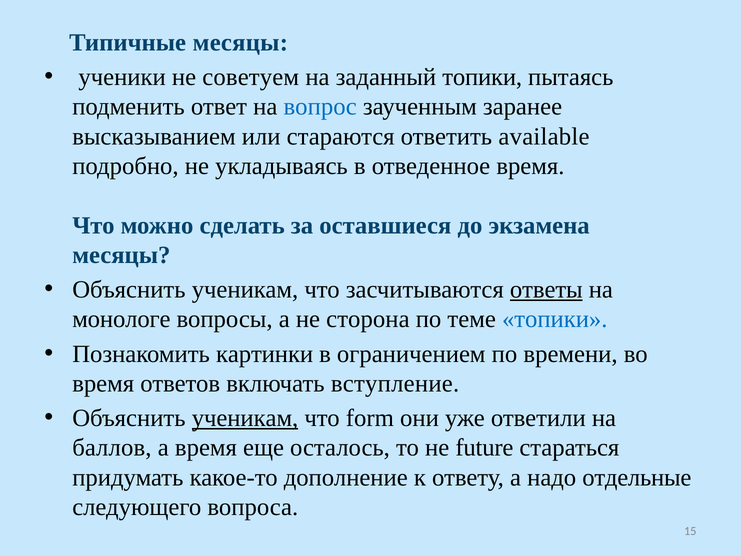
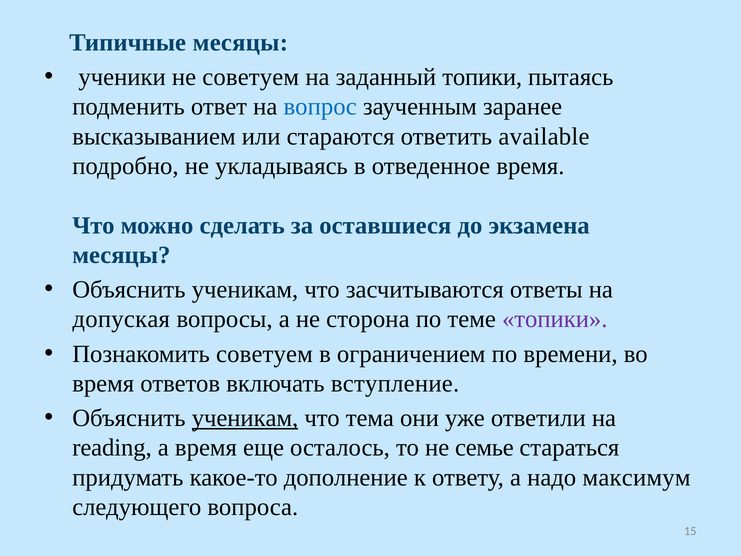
ответы underline: present -> none
монологе: монологе -> допуская
топики at (555, 319) colour: blue -> purple
Познакомить картинки: картинки -> советуем
form: form -> тема
баллов: баллов -> reading
future: future -> семье
отдельные: отдельные -> максимум
